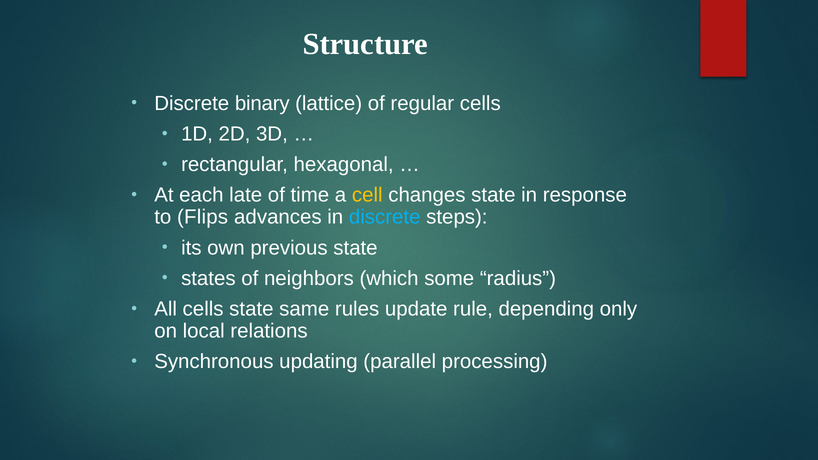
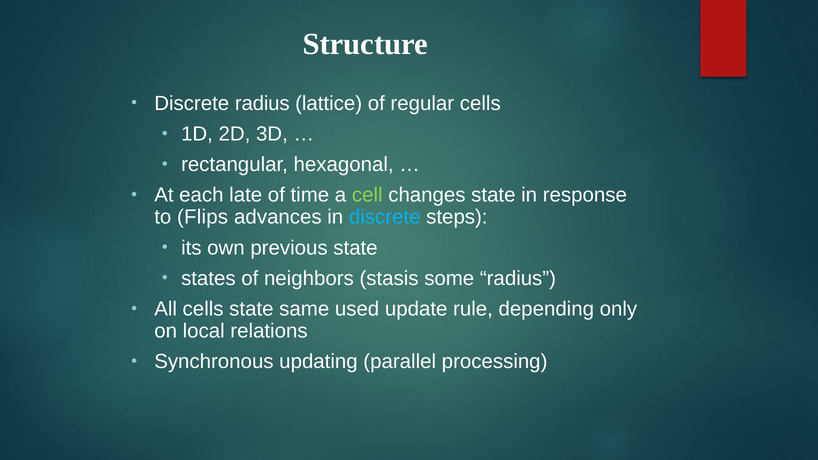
Discrete binary: binary -> radius
cell colour: yellow -> light green
which: which -> stasis
rules: rules -> used
